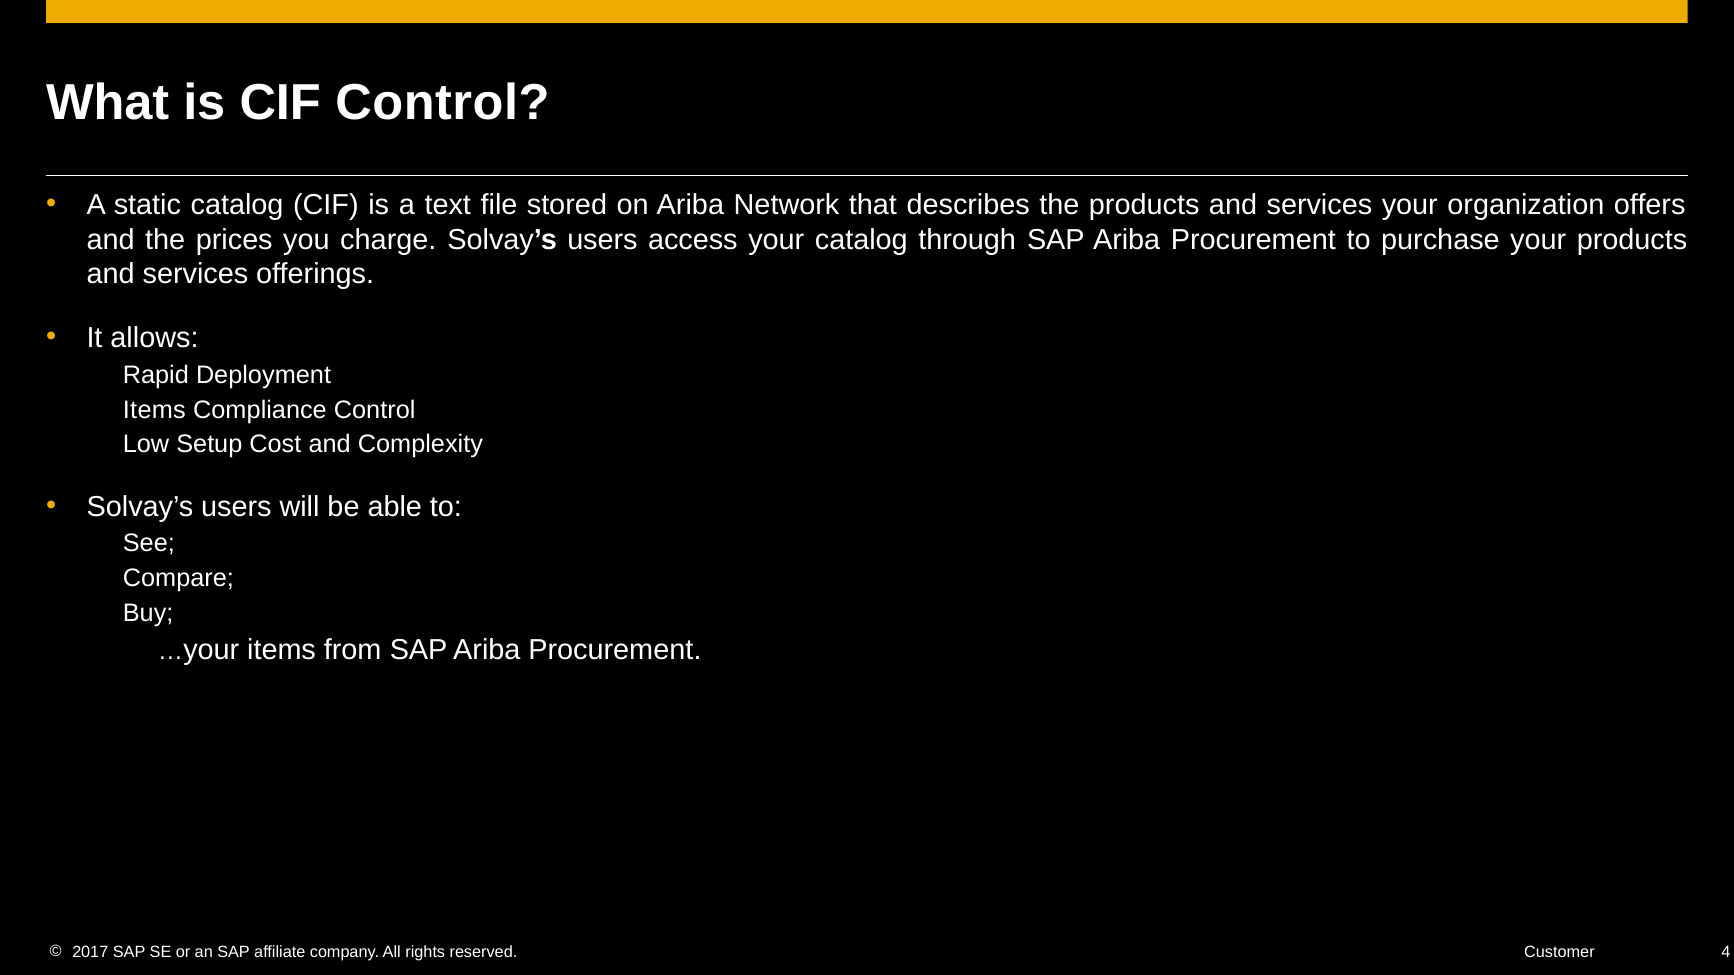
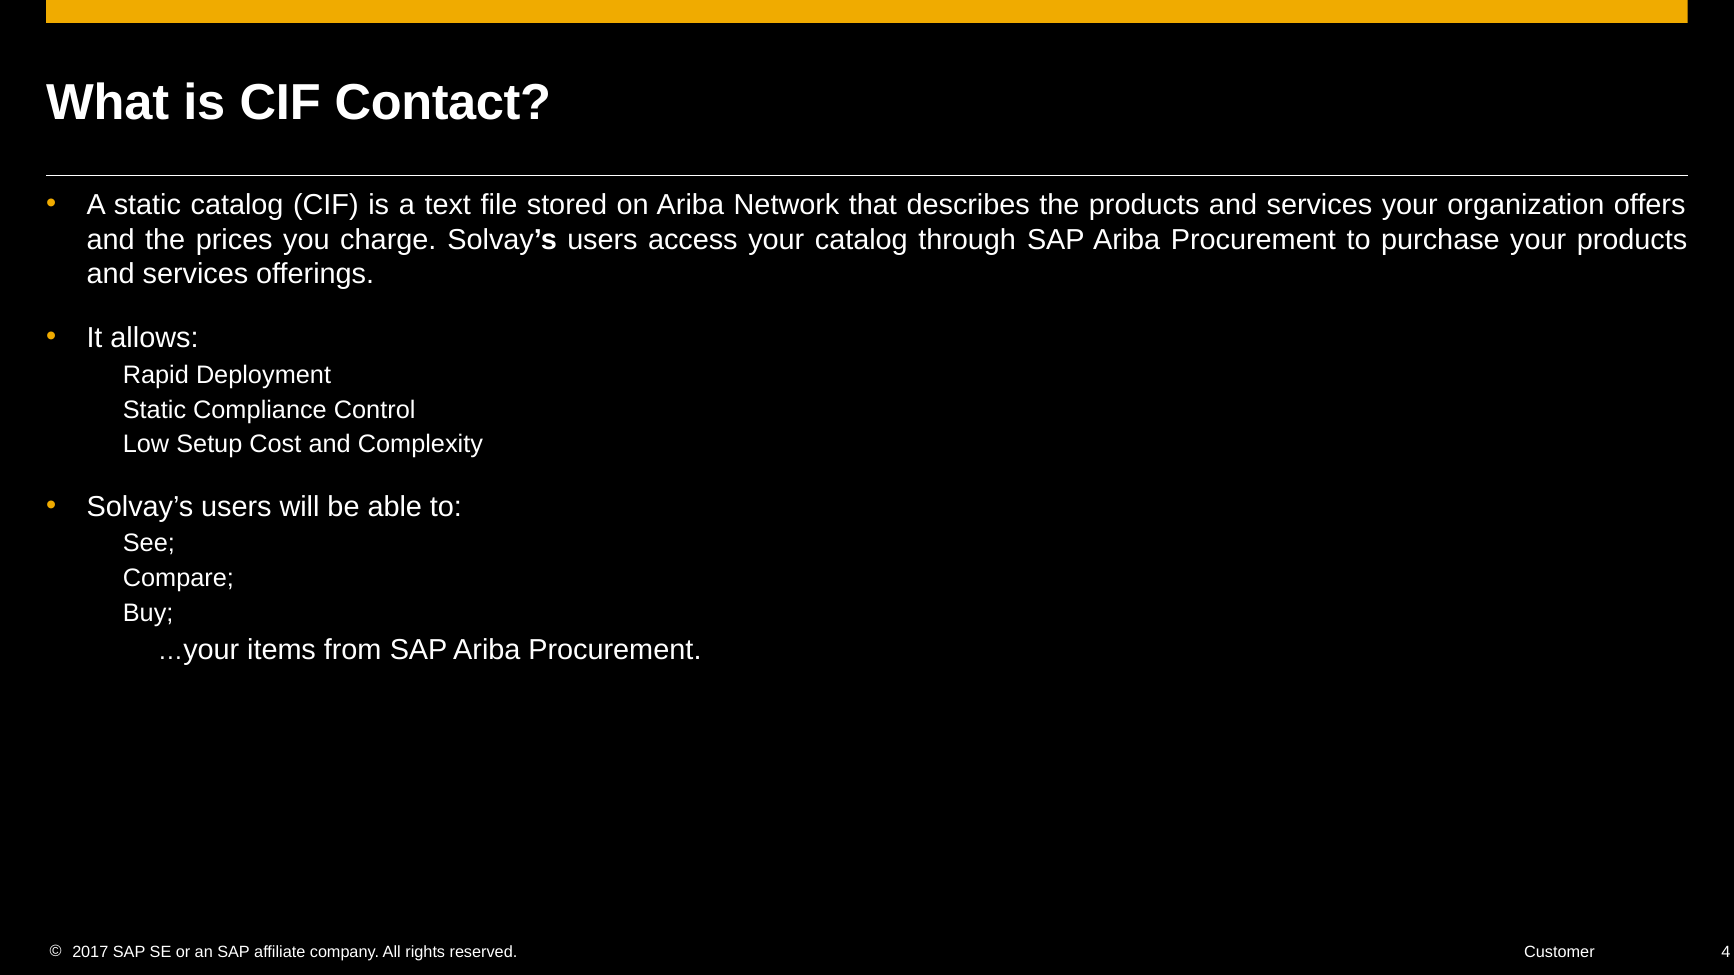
CIF Control: Control -> Contact
Items at (154, 410): Items -> Static
